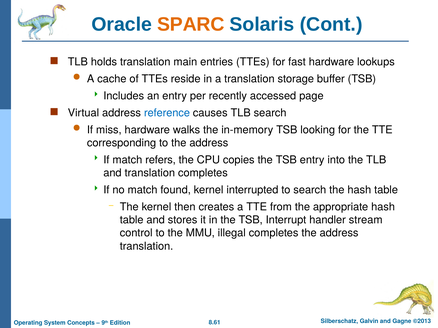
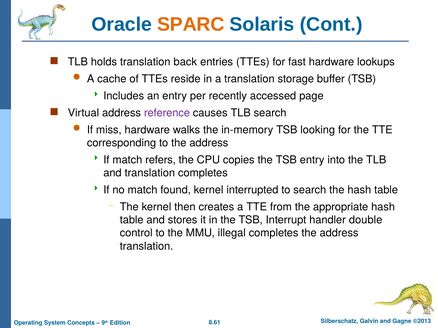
main: main -> back
reference colour: blue -> purple
stream: stream -> double
